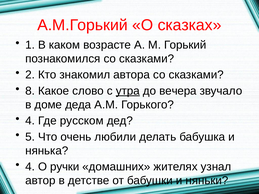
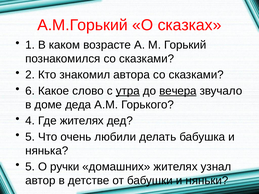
8: 8 -> 6
вечера underline: none -> present
Где русском: русском -> жителях
4 at (30, 167): 4 -> 5
